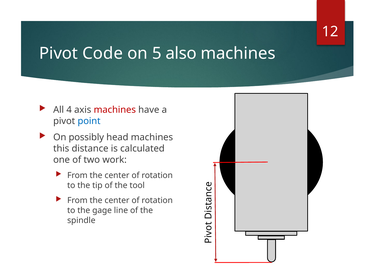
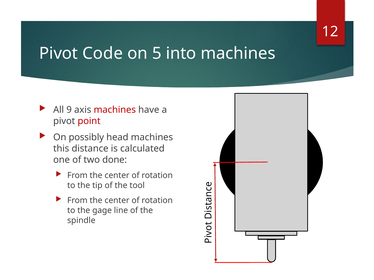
also: also -> into
4: 4 -> 9
point colour: blue -> red
work: work -> done
